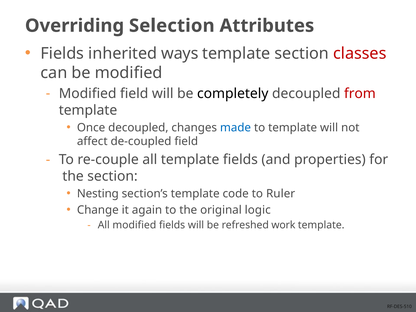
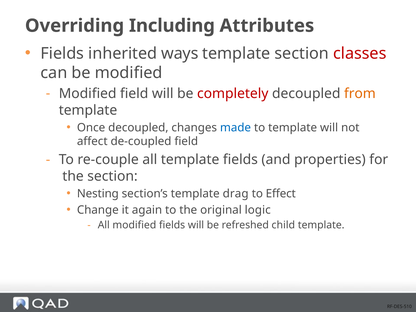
Selection: Selection -> Including
completely colour: black -> red
from colour: red -> orange
code: code -> drag
Ruler: Ruler -> Effect
work: work -> child
